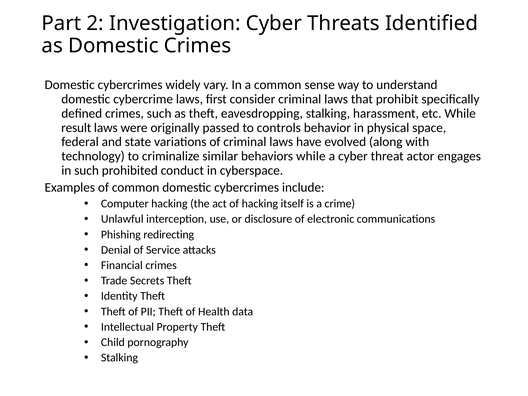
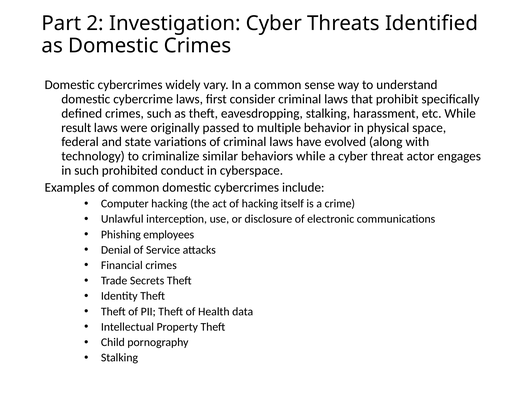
controls: controls -> multiple
redirecting: redirecting -> employees
